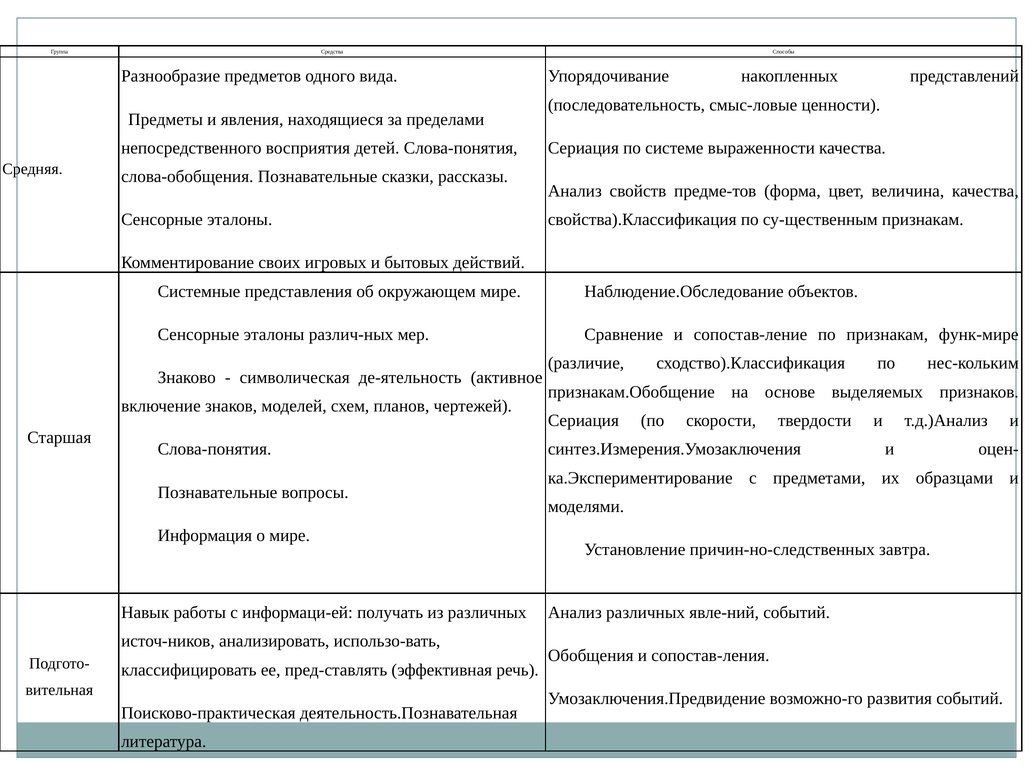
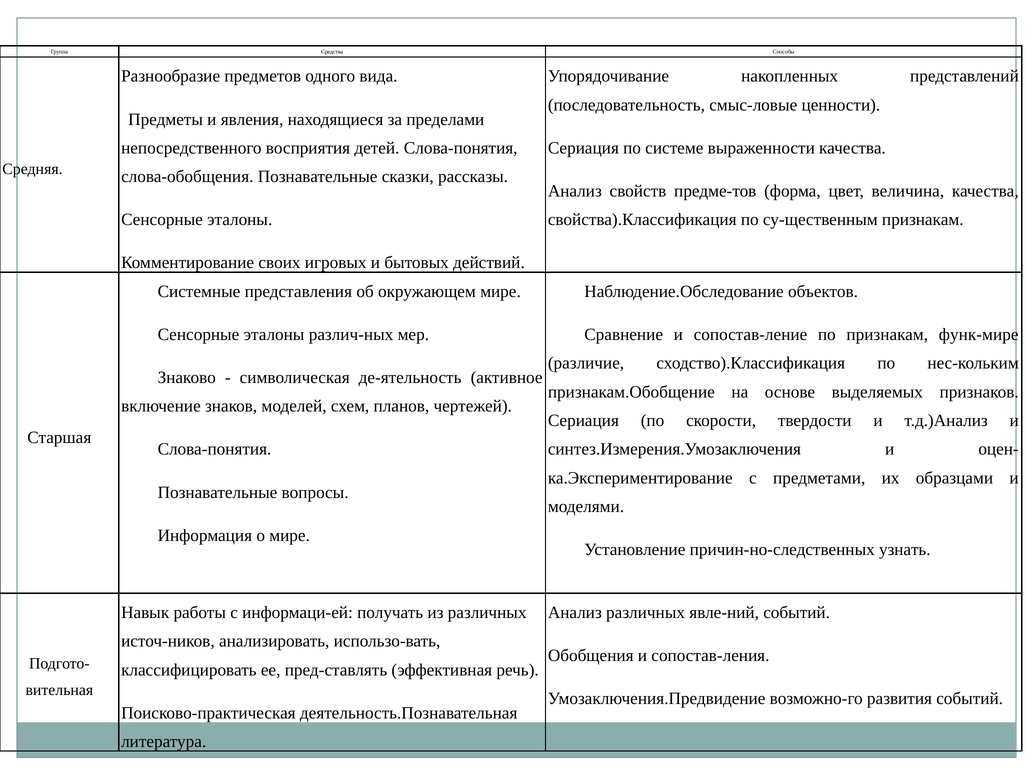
завтра: завтра -> узнать
